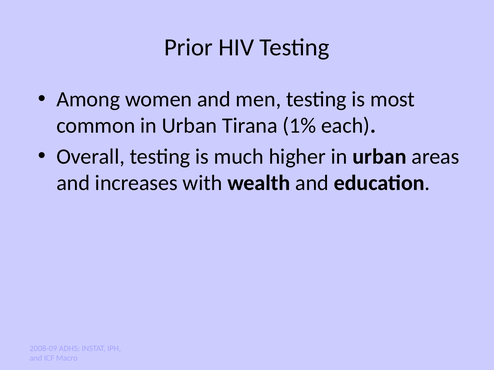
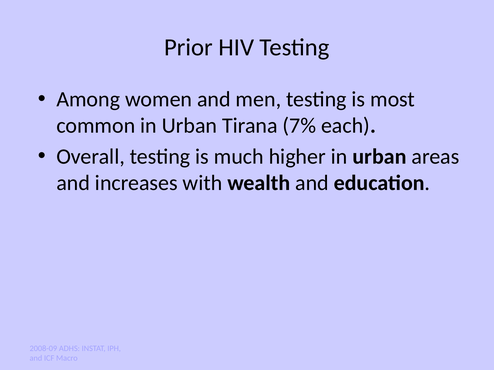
1%: 1% -> 7%
